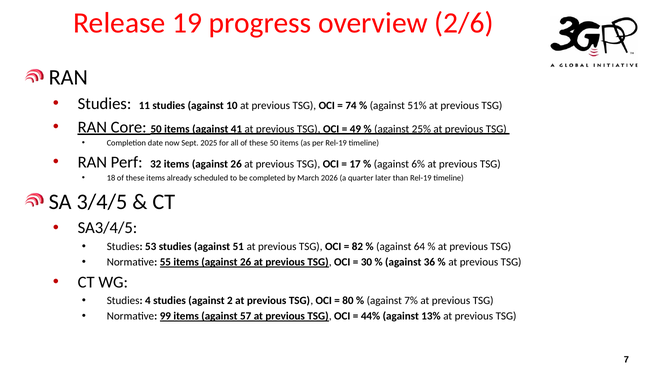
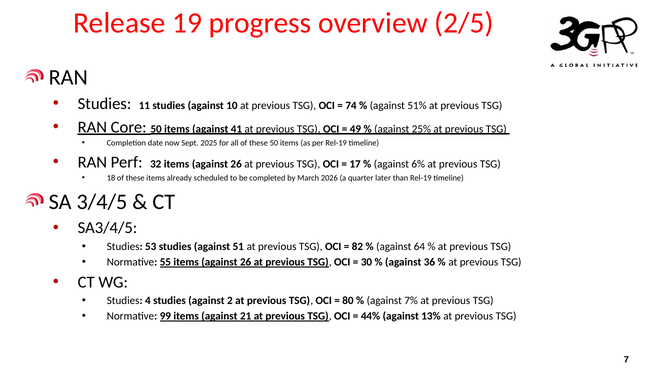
2/6: 2/6 -> 2/5
57: 57 -> 21
